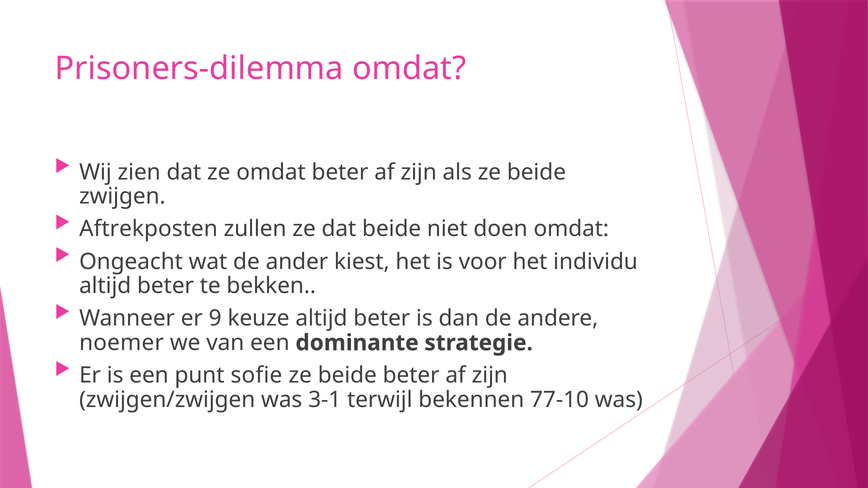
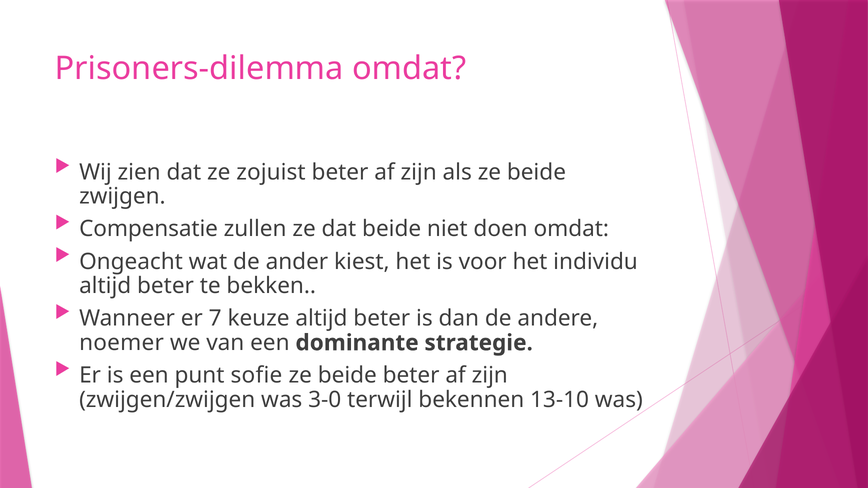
ze omdat: omdat -> zojuist
Aftrekposten: Aftrekposten -> Compensatie
9: 9 -> 7
3-1: 3-1 -> 3-0
77-10: 77-10 -> 13-10
